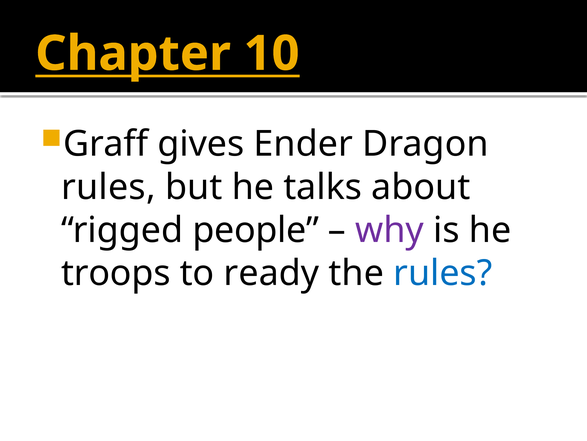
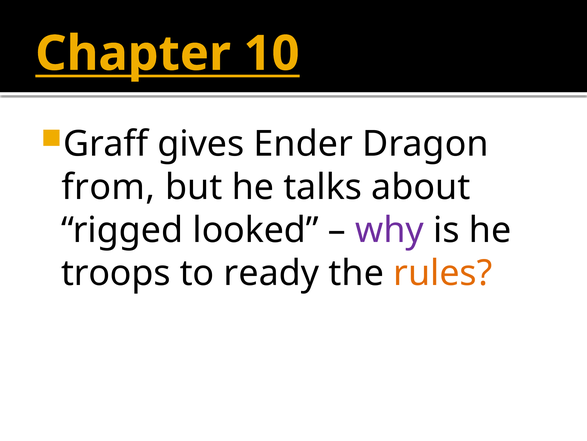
rules at (108, 187): rules -> from
people: people -> looked
rules at (443, 273) colour: blue -> orange
